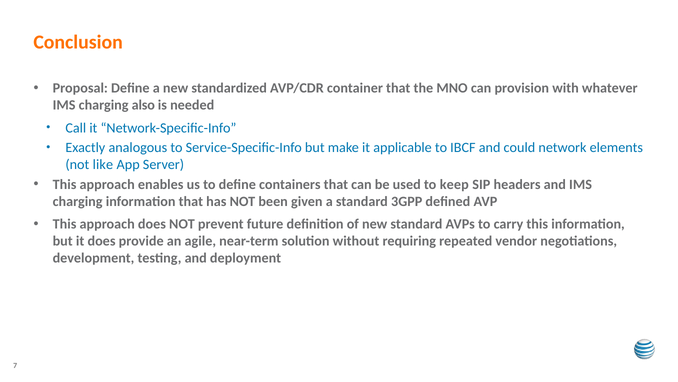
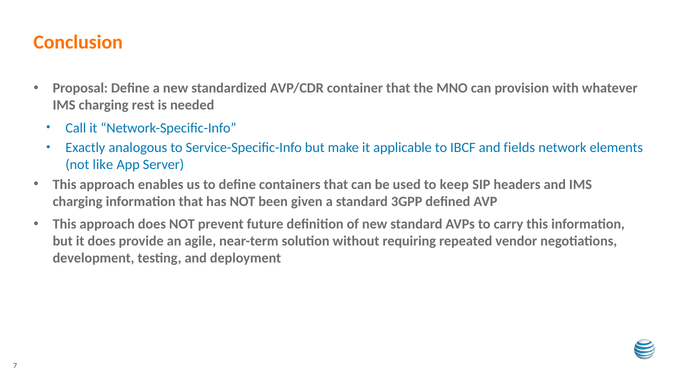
also: also -> rest
could: could -> fields
